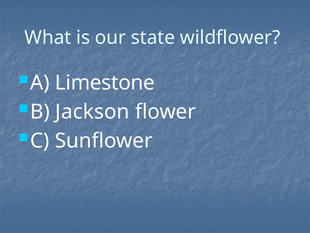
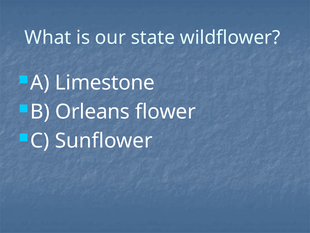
Jackson: Jackson -> Orleans
